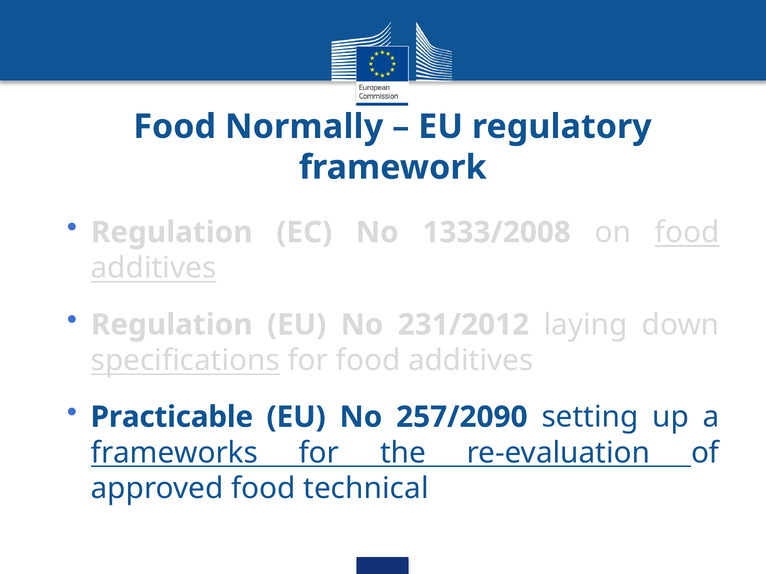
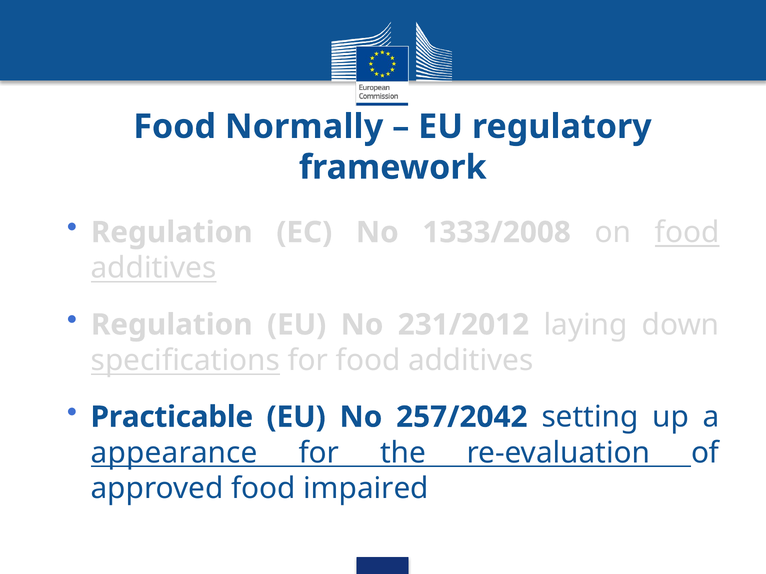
257/2090: 257/2090 -> 257/2042
frameworks: frameworks -> appearance
technical: technical -> impaired
